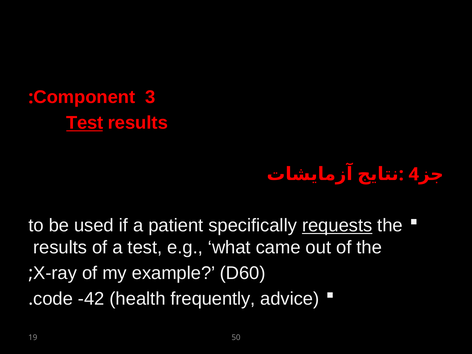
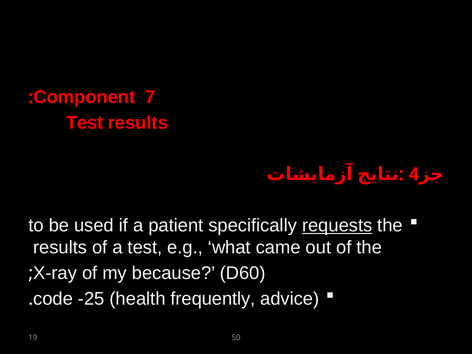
3: 3 -> 7
Test at (85, 123) underline: present -> none
example: example -> because
-42: -42 -> -25
